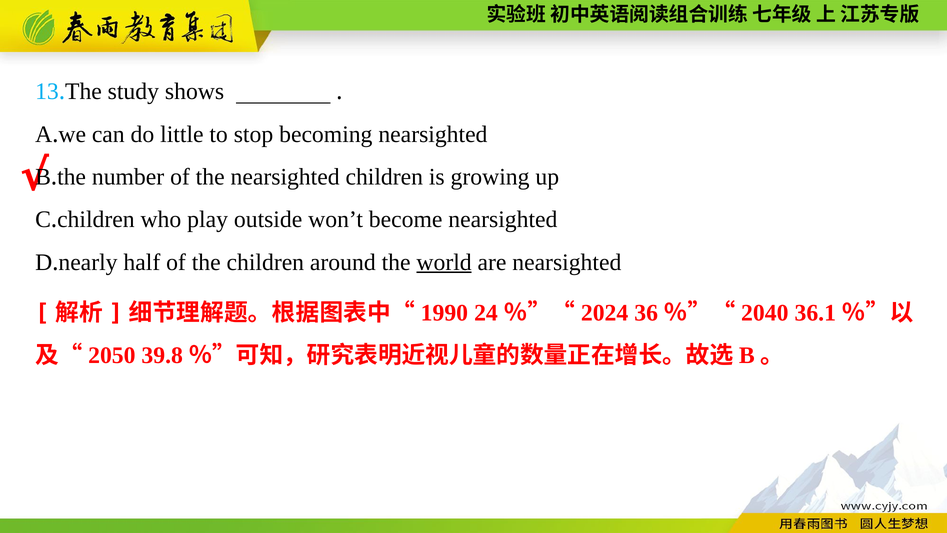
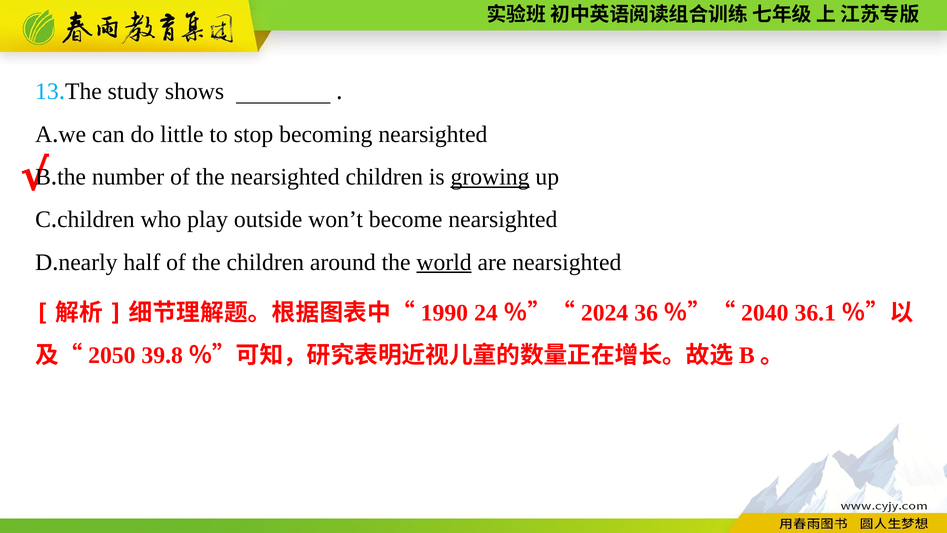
growing underline: none -> present
